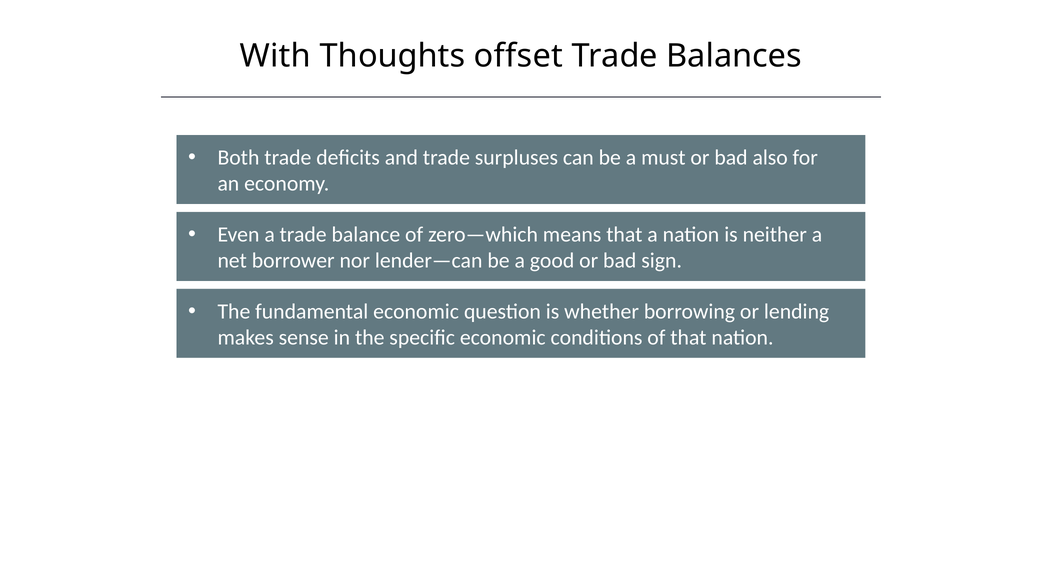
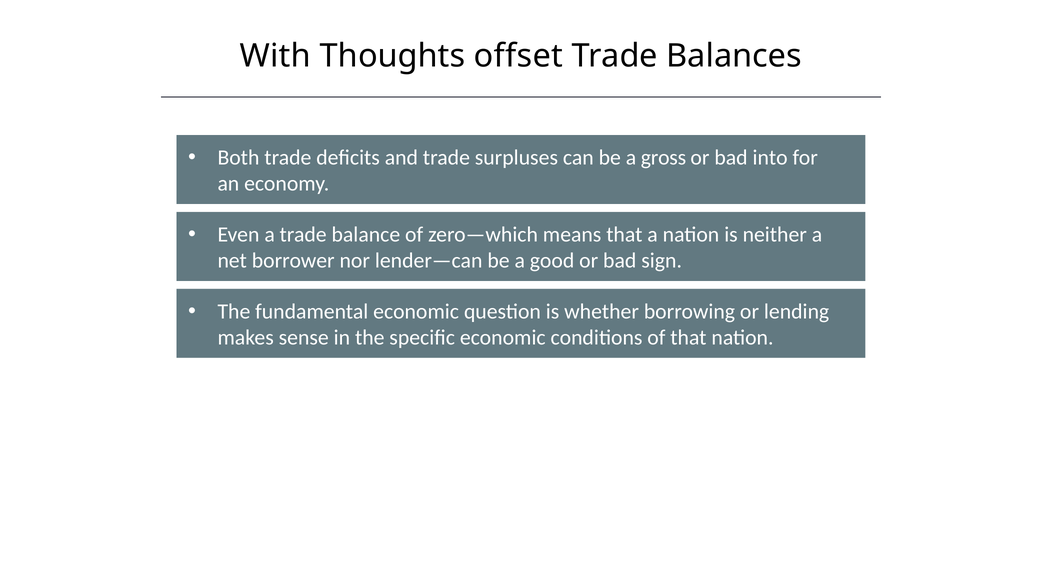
must: must -> gross
also: also -> into
